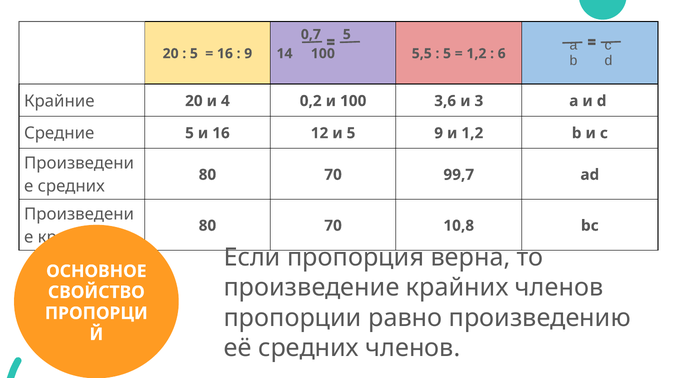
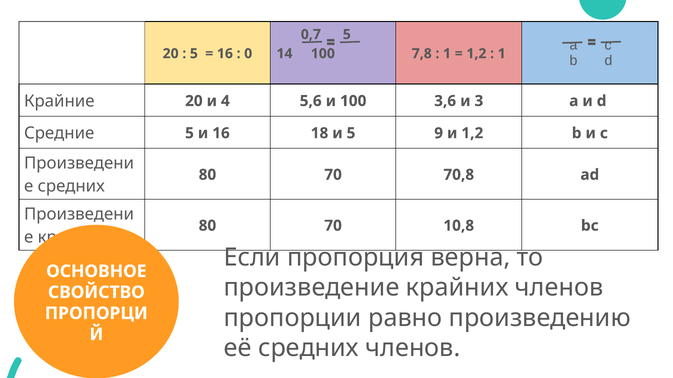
9 at (248, 54): 9 -> 0
5,5: 5,5 -> 7,8
5 at (447, 54): 5 -> 1
6 at (502, 54): 6 -> 1
0,2: 0,2 -> 5,6
12: 12 -> 18
99,7: 99,7 -> 70,8
